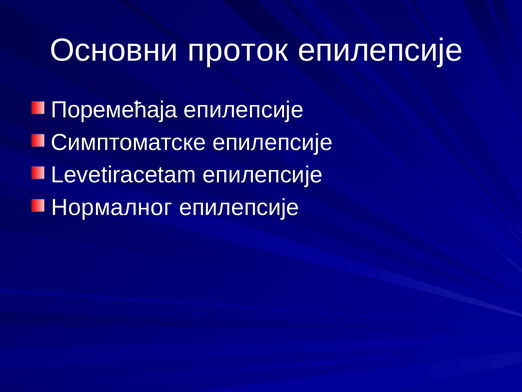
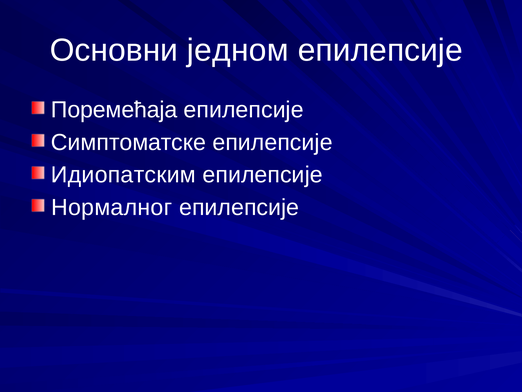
проток: проток -> једном
Levetiracetam: Levetiracetam -> Идиопатским
